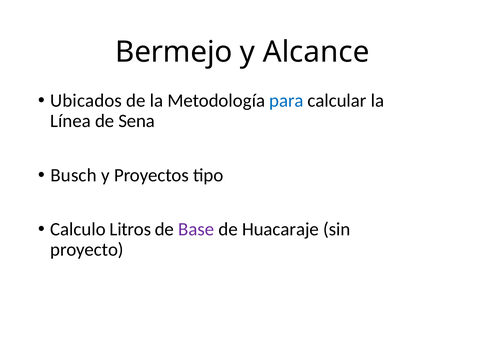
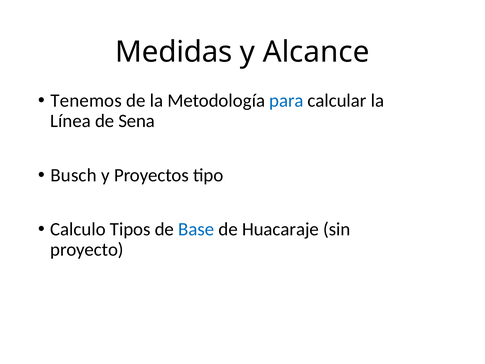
Bermejo: Bermejo -> Medidas
Ubicados: Ubicados -> Tenemos
Litros: Litros -> Tipos
Base colour: purple -> blue
